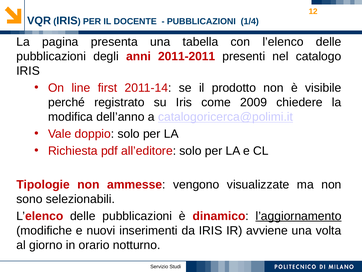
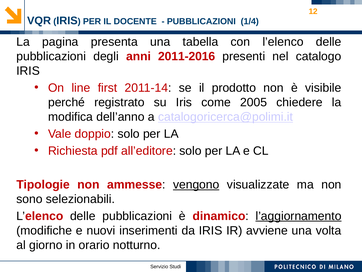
2011-2011: 2011-2011 -> 2011-2016
2009: 2009 -> 2005
vengono underline: none -> present
